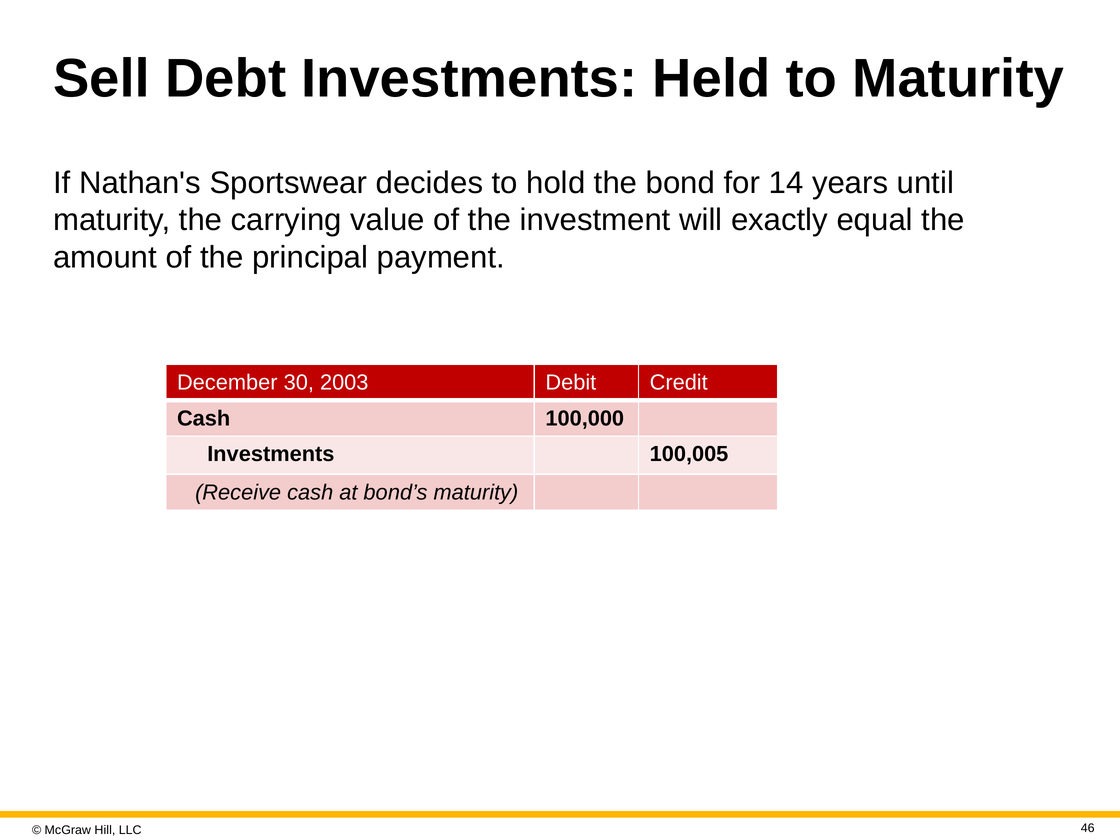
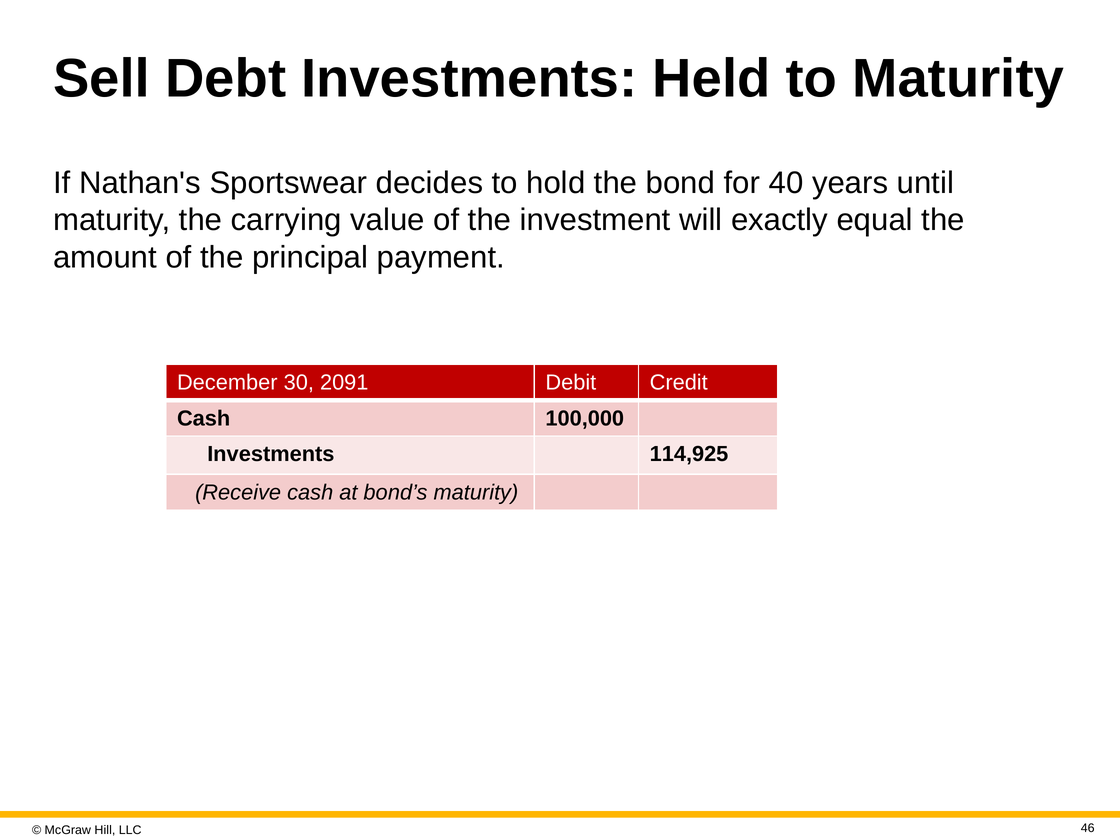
14: 14 -> 40
2003: 2003 -> 2091
100,005: 100,005 -> 114,925
